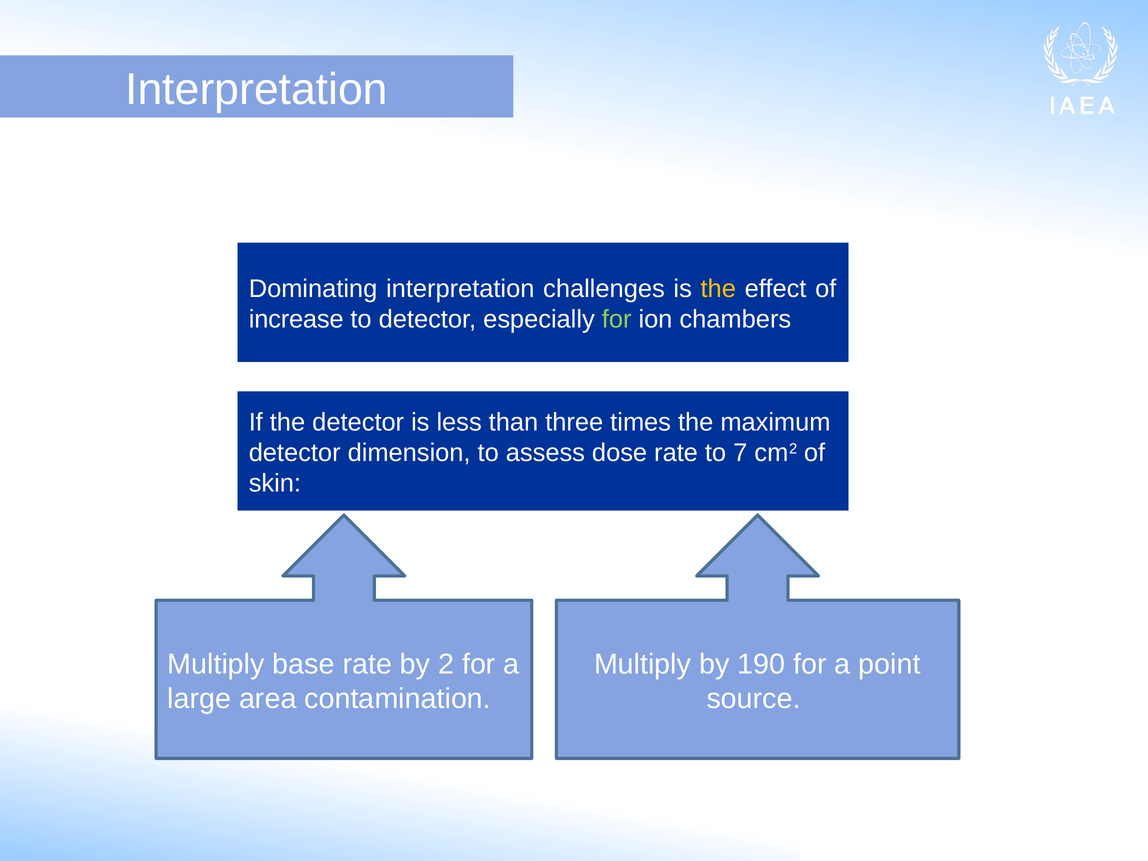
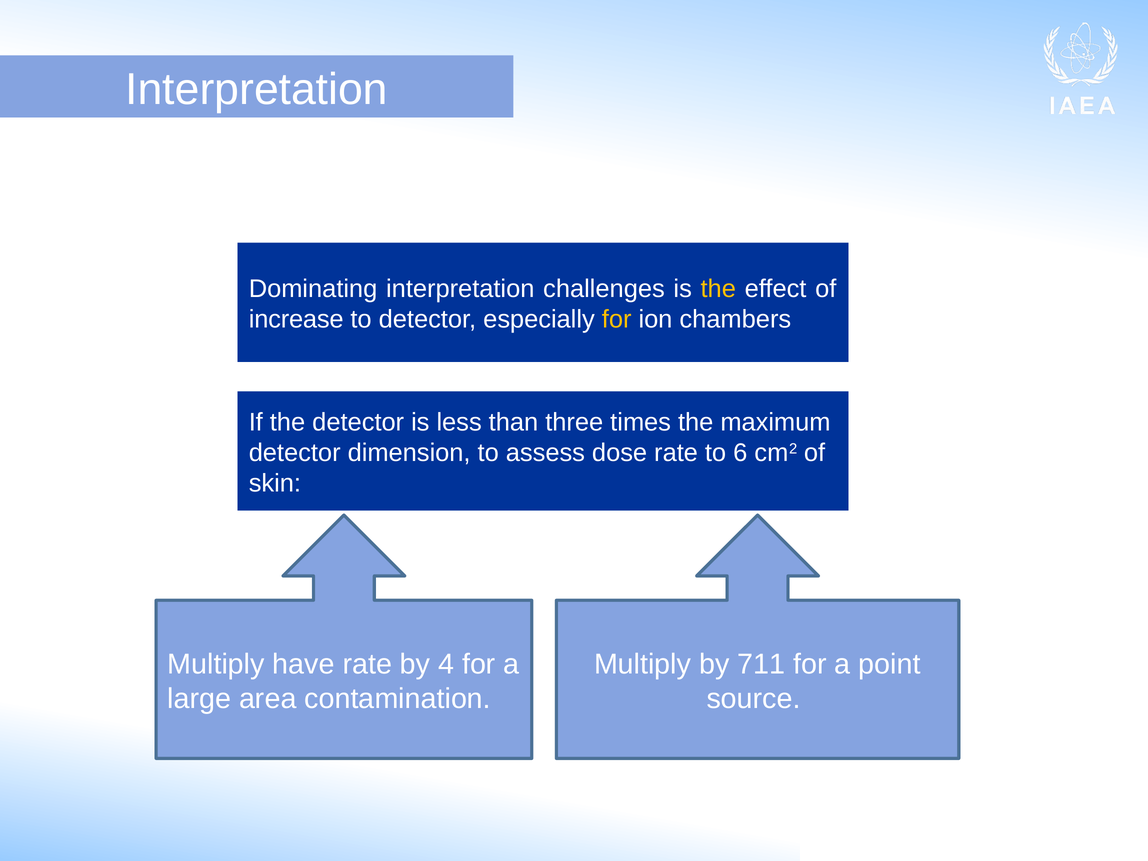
for at (617, 319) colour: light green -> yellow
7: 7 -> 6
base: base -> have
2: 2 -> 4
190: 190 -> 711
